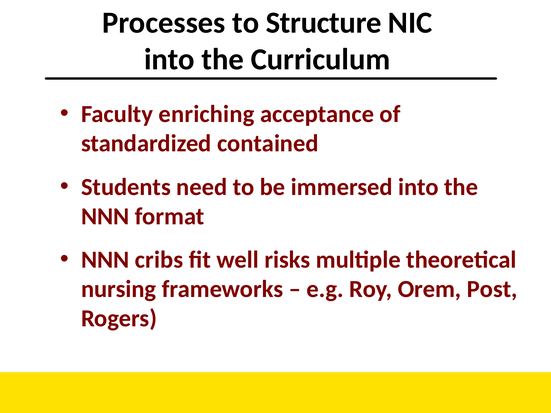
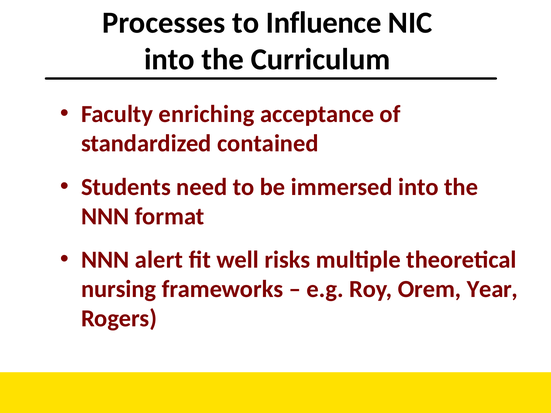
Structure: Structure -> Influence
cribs: cribs -> alert
Post: Post -> Year
